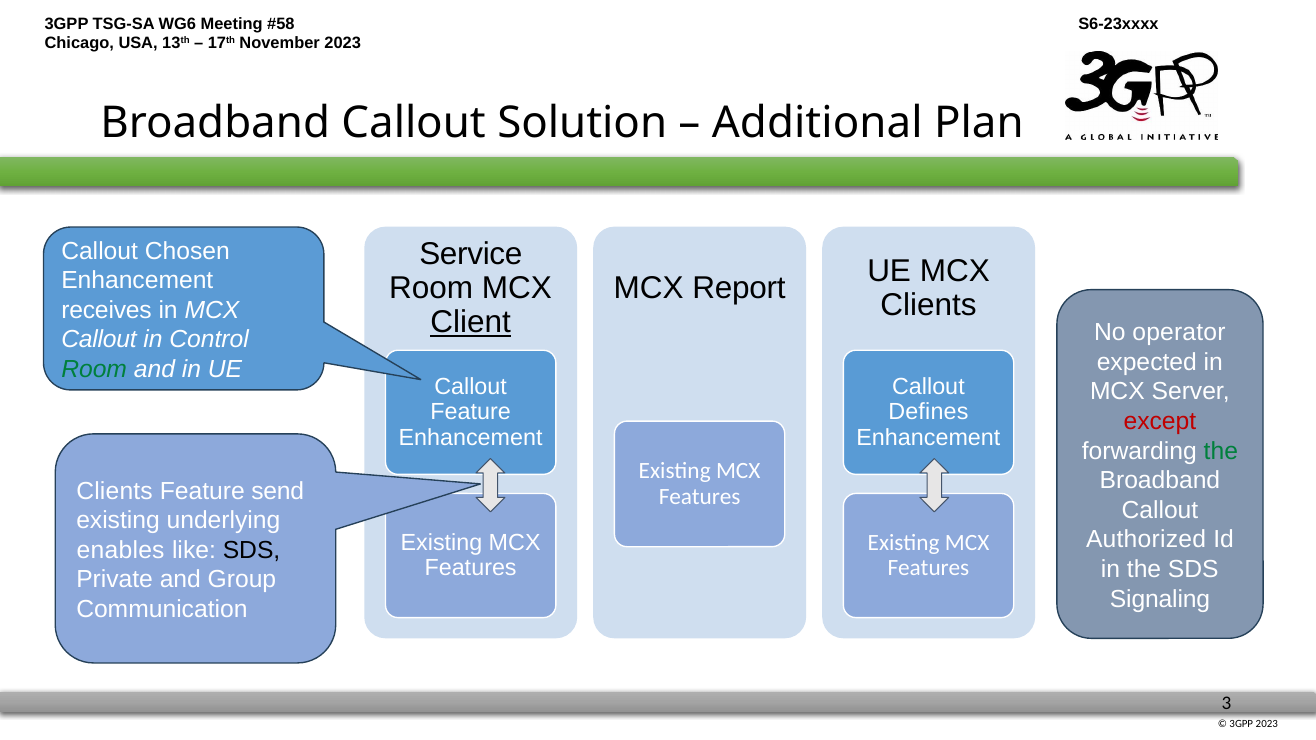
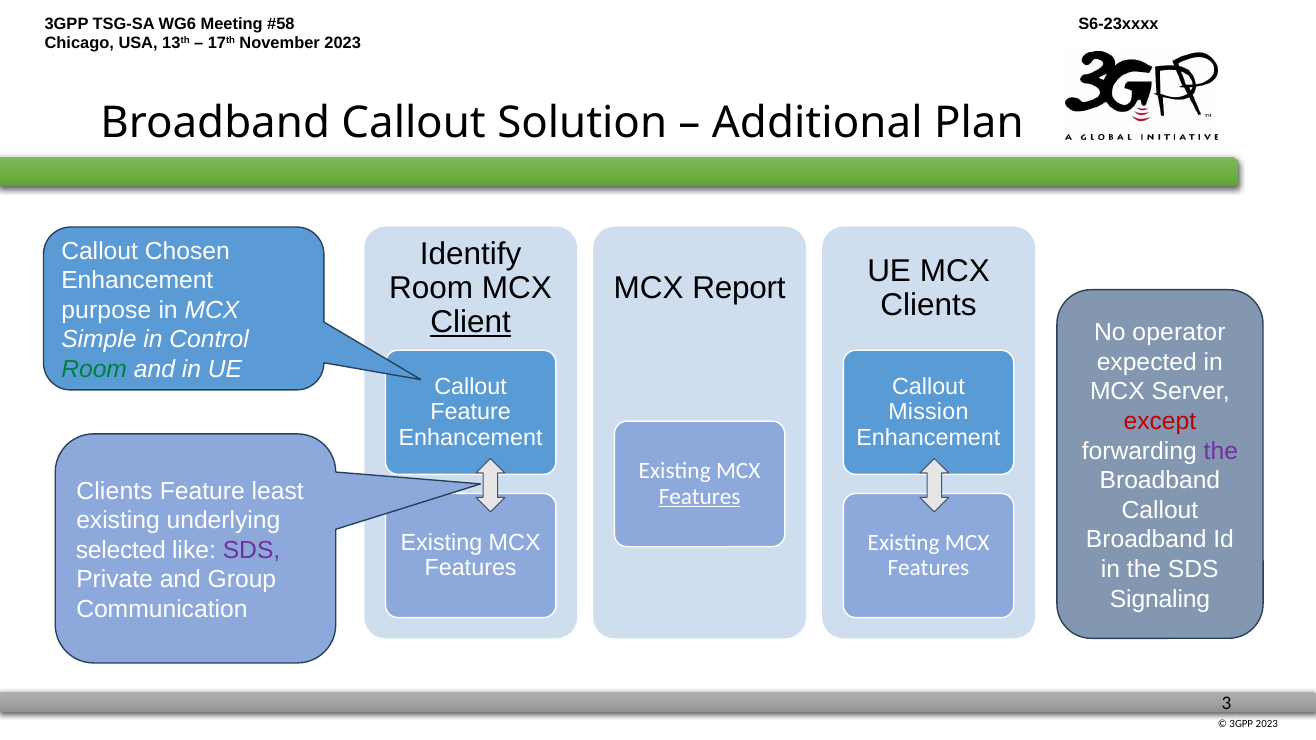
Service: Service -> Identify
receives: receives -> purpose
Callout at (99, 340): Callout -> Simple
Defines: Defines -> Mission
the at (1221, 451) colour: green -> purple
send: send -> least
Features at (700, 496) underline: none -> present
Authorized at (1146, 540): Authorized -> Broadband
enables: enables -> selected
SDS at (252, 550) colour: black -> purple
